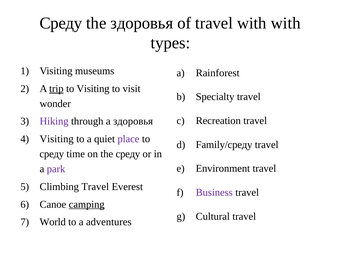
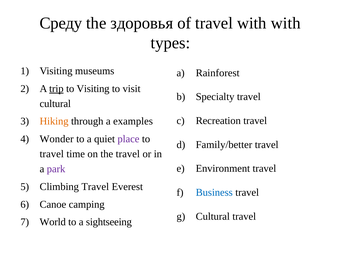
wonder at (55, 104): wonder -> cultural
Hiking colour: purple -> orange
a здоровья: здоровья -> examples
Visiting at (57, 139): Visiting -> Wonder
Family/среду: Family/среду -> Family/better
среду at (52, 154): среду -> travel
the среду: среду -> travel
Business colour: purple -> blue
camping underline: present -> none
adventures: adventures -> sightseeing
